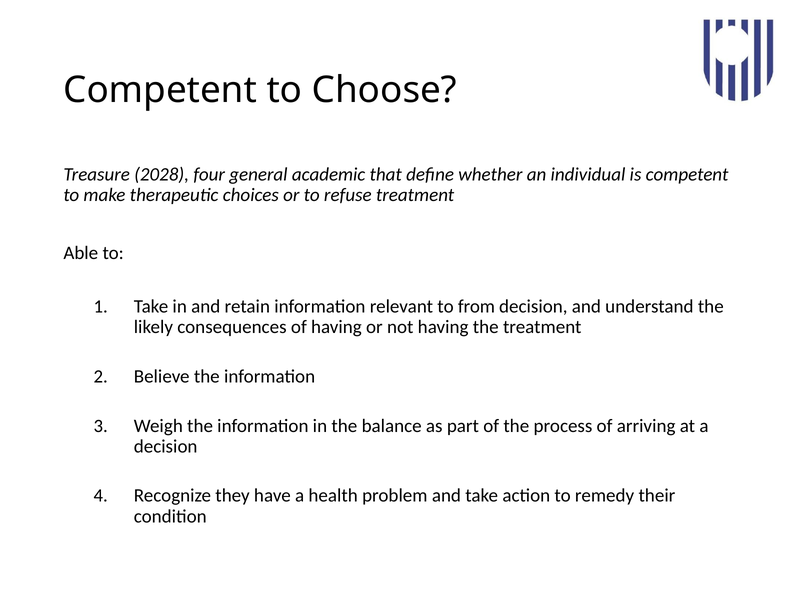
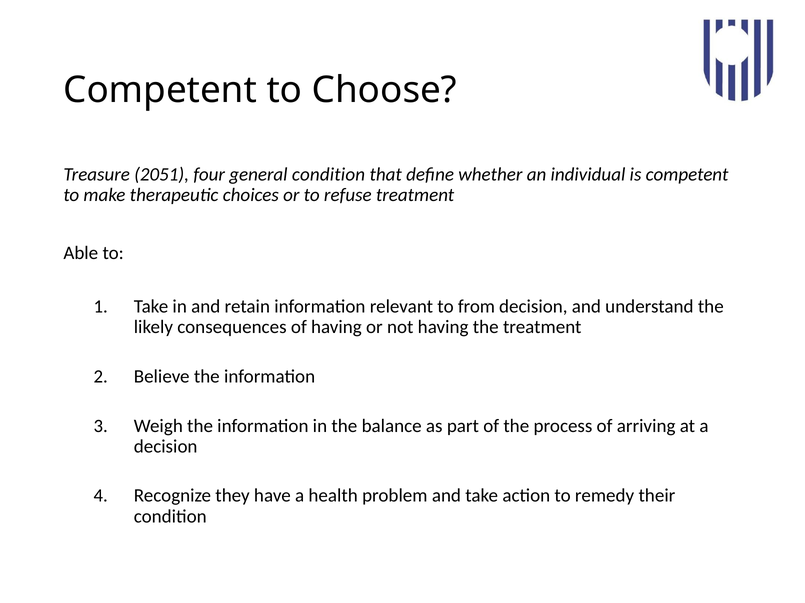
2028: 2028 -> 2051
general academic: academic -> condition
